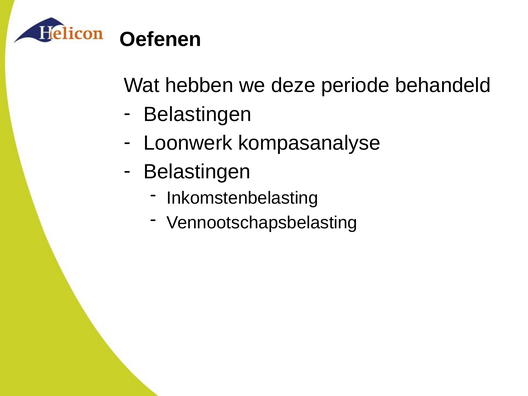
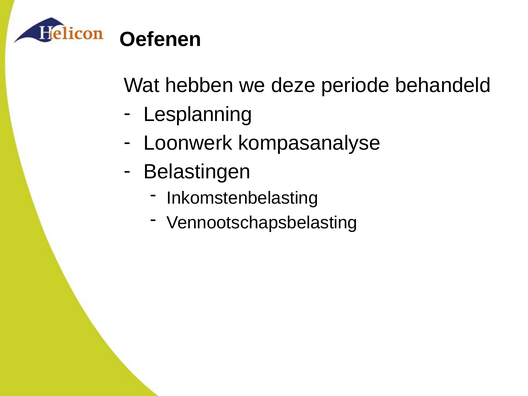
Belastingen at (198, 114): Belastingen -> Lesplanning
